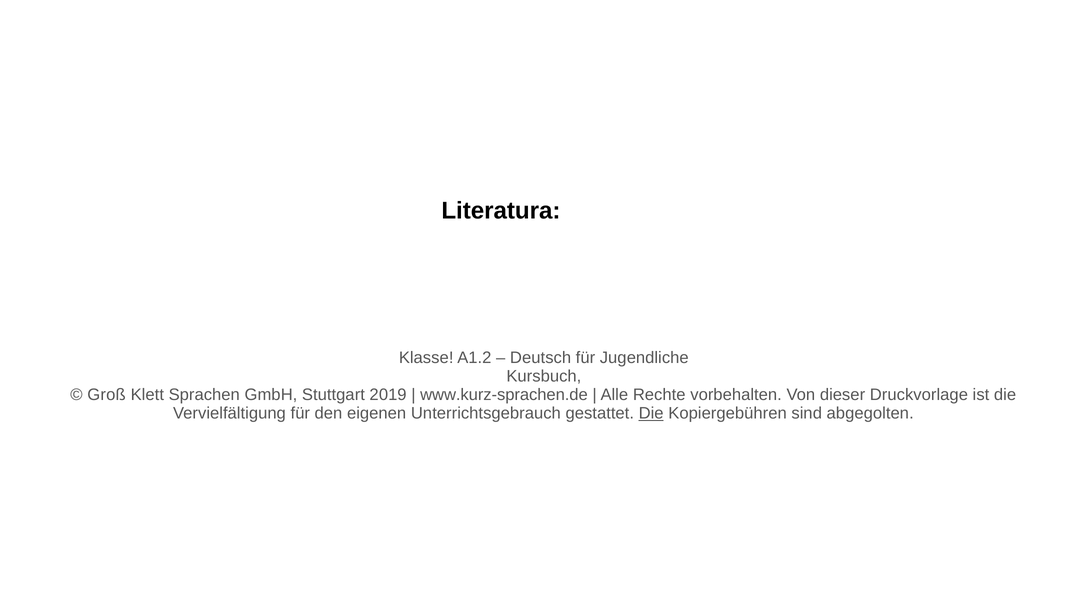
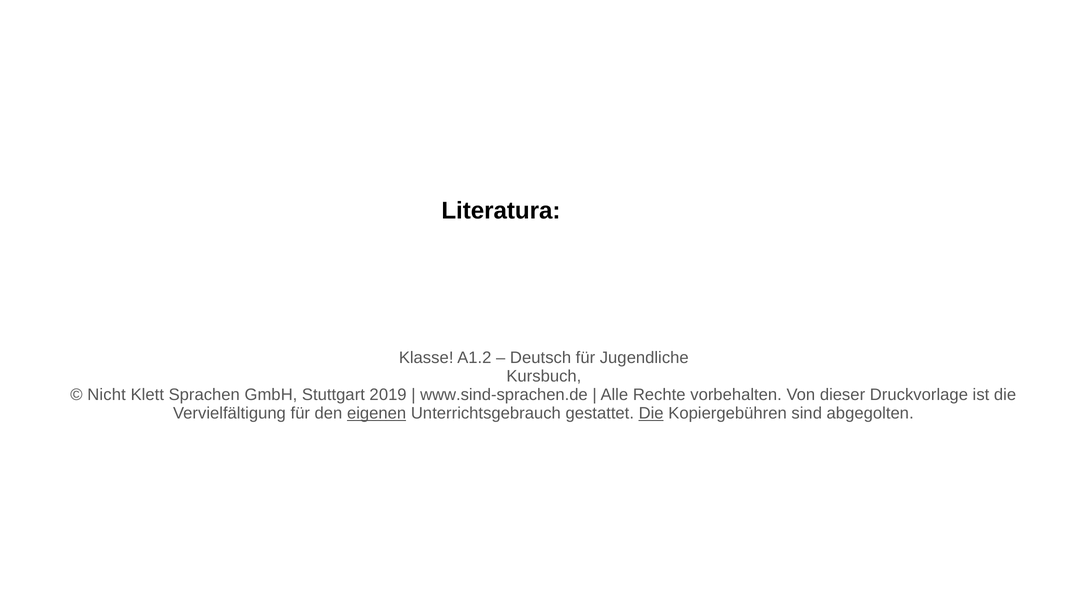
Groß: Groß -> Nicht
www.kurz-sprachen.de: www.kurz-sprachen.de -> www.sind-sprachen.de
eigenen underline: none -> present
